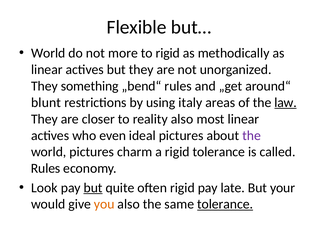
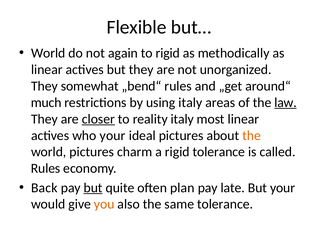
more: more -> again
something: something -> somewhat
blunt: blunt -> much
closer underline: none -> present
reality also: also -> italy
who even: even -> your
the at (252, 135) colour: purple -> orange
Look: Look -> Back
often rigid: rigid -> plan
tolerance at (225, 204) underline: present -> none
